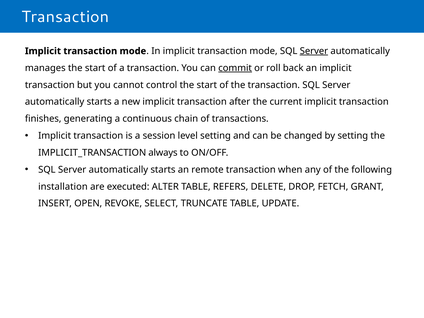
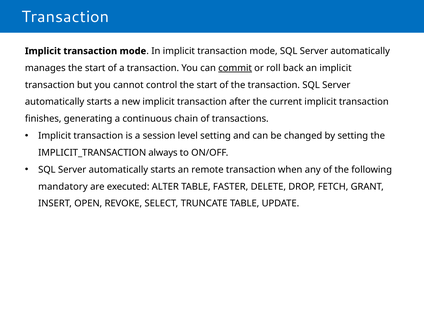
Server at (314, 51) underline: present -> none
installation: installation -> mandatory
REFERS: REFERS -> FASTER
